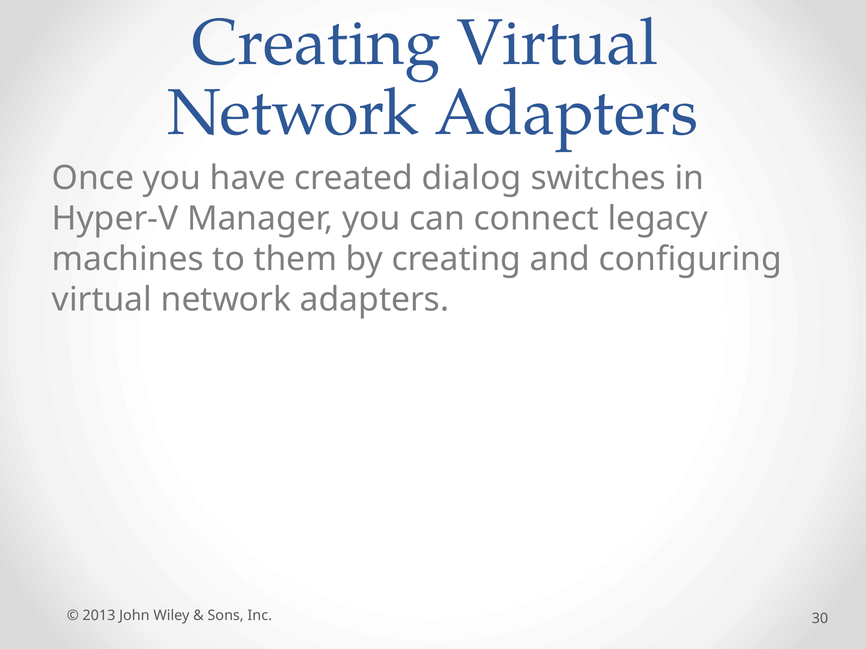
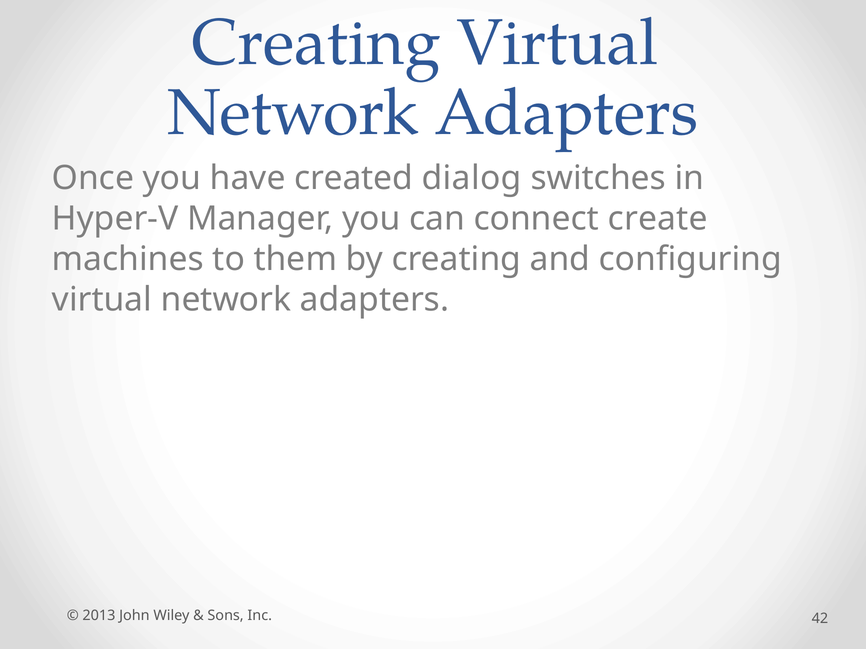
legacy: legacy -> create
30: 30 -> 42
